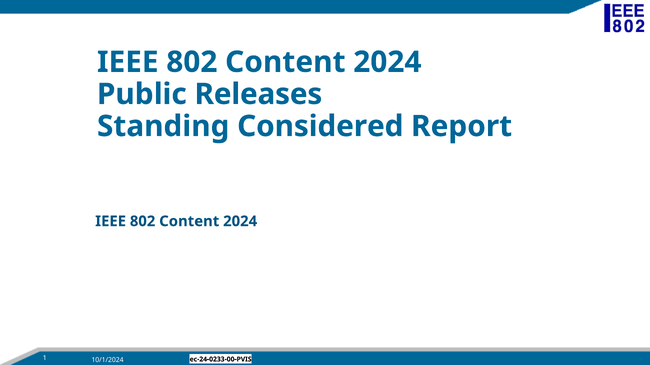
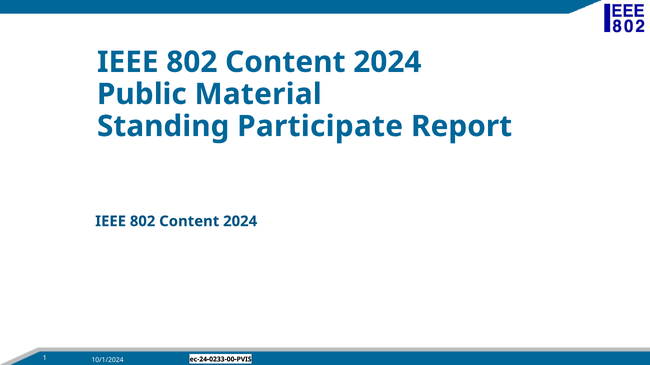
Releases: Releases -> Material
Considered: Considered -> Participate
